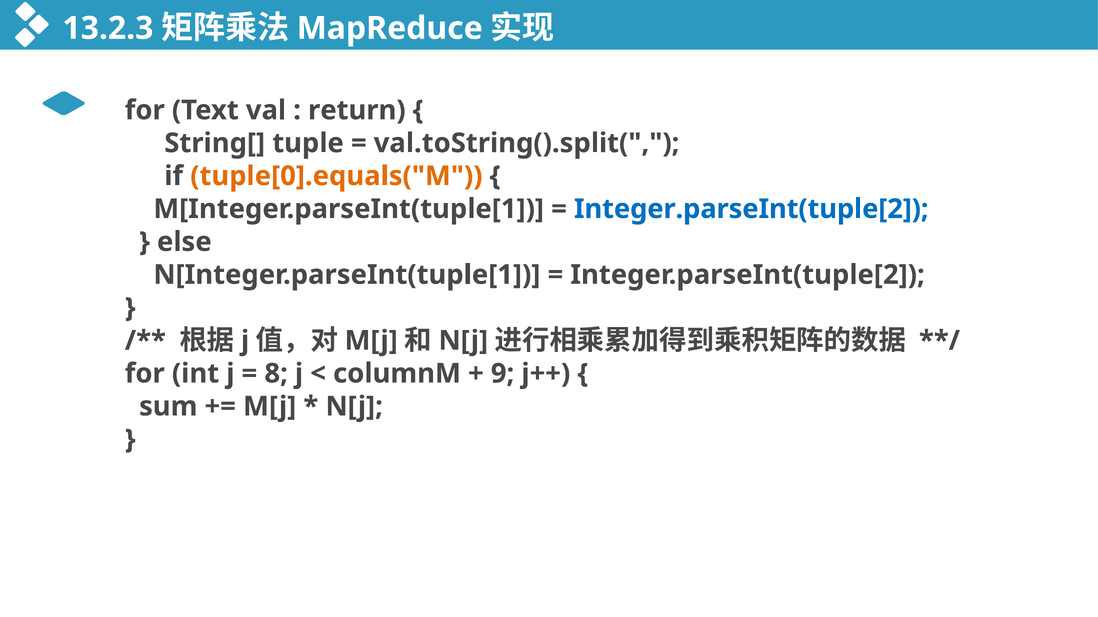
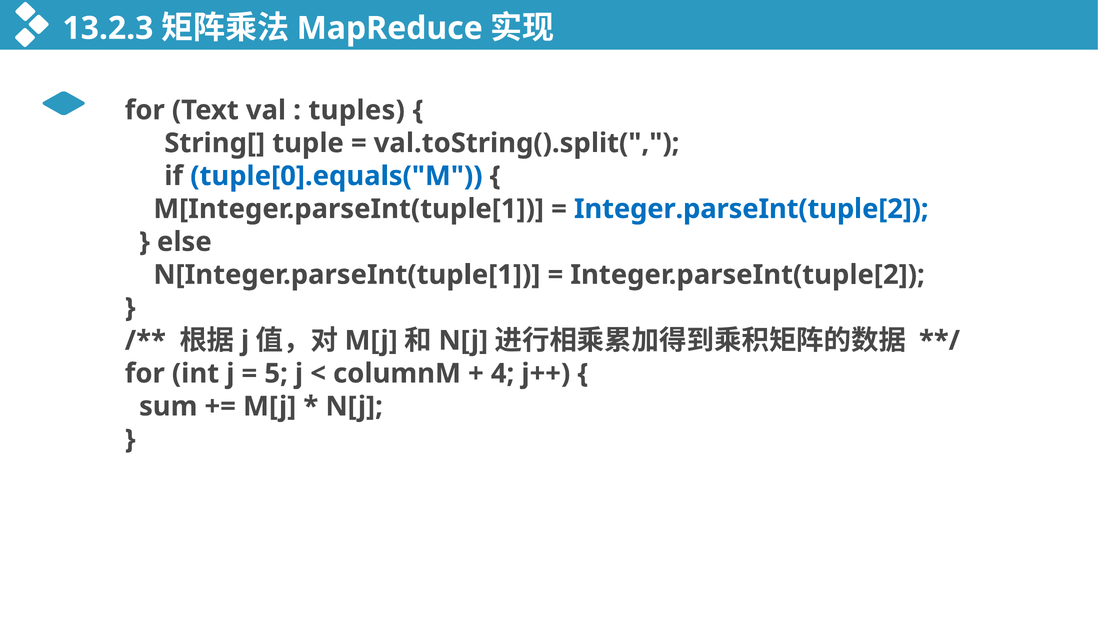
return: return -> tuples
tuple[0].equals("M colour: orange -> blue
8: 8 -> 5
9: 9 -> 4
